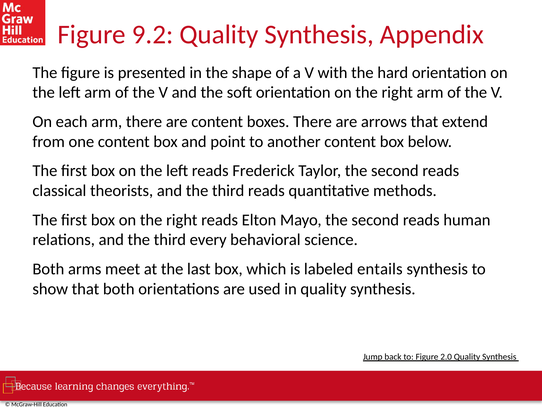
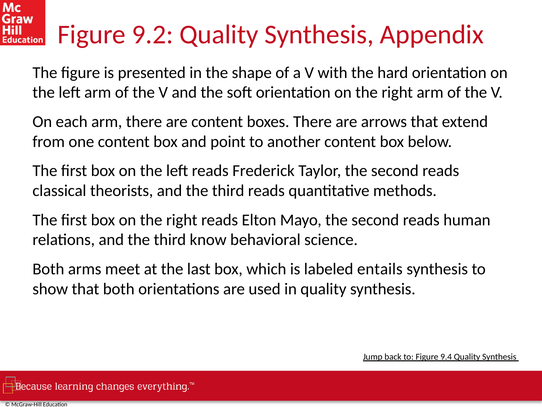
every: every -> know
2.0: 2.0 -> 9.4
